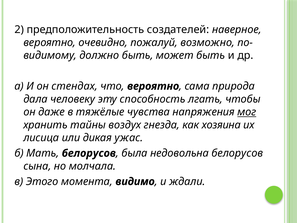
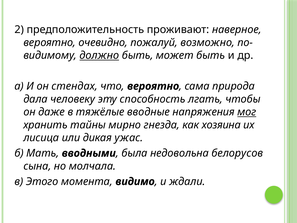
создателей: создателей -> проживают
должно underline: none -> present
чувства: чувства -> вводные
воздух: воздух -> мирно
Мать белорусов: белорусов -> вводными
